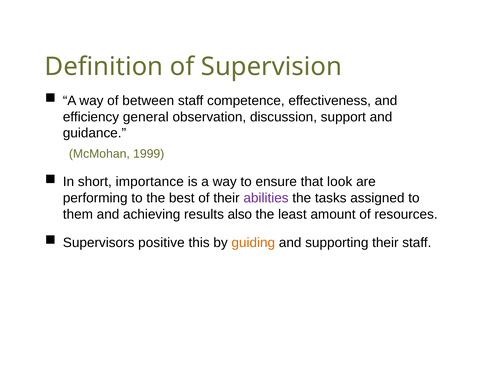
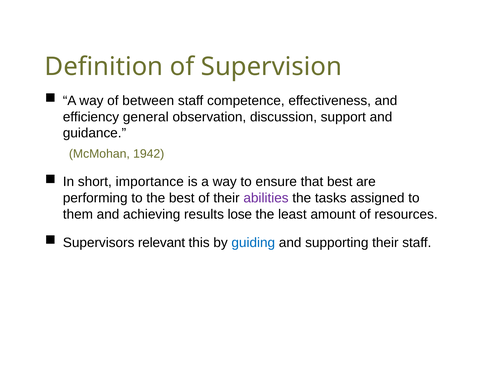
1999: 1999 -> 1942
that look: look -> best
also: also -> lose
positive: positive -> relevant
guiding colour: orange -> blue
